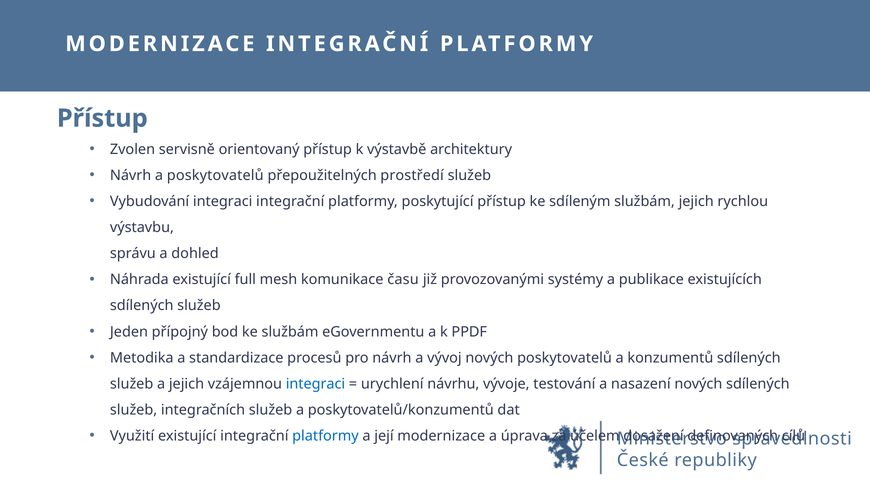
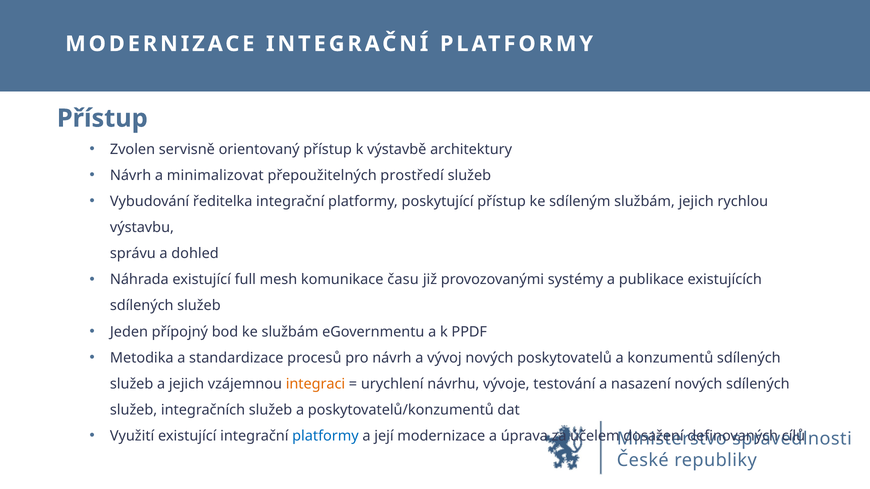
a poskytovatelů: poskytovatelů -> minimalizovat
Vybudování integraci: integraci -> ředitelka
integraci at (315, 384) colour: blue -> orange
